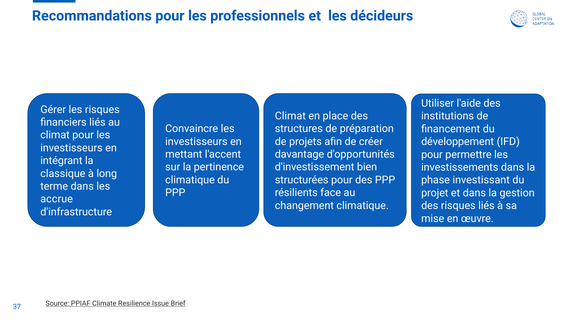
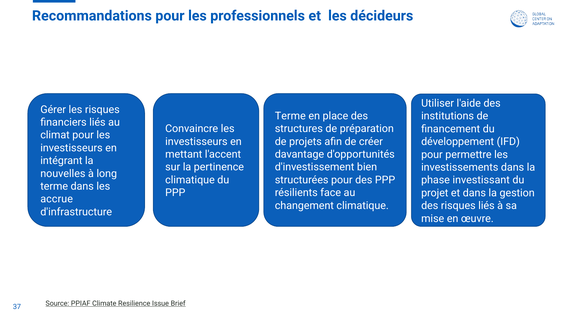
Climat at (290, 116): Climat -> Terme
classique: classique -> nouvelles
